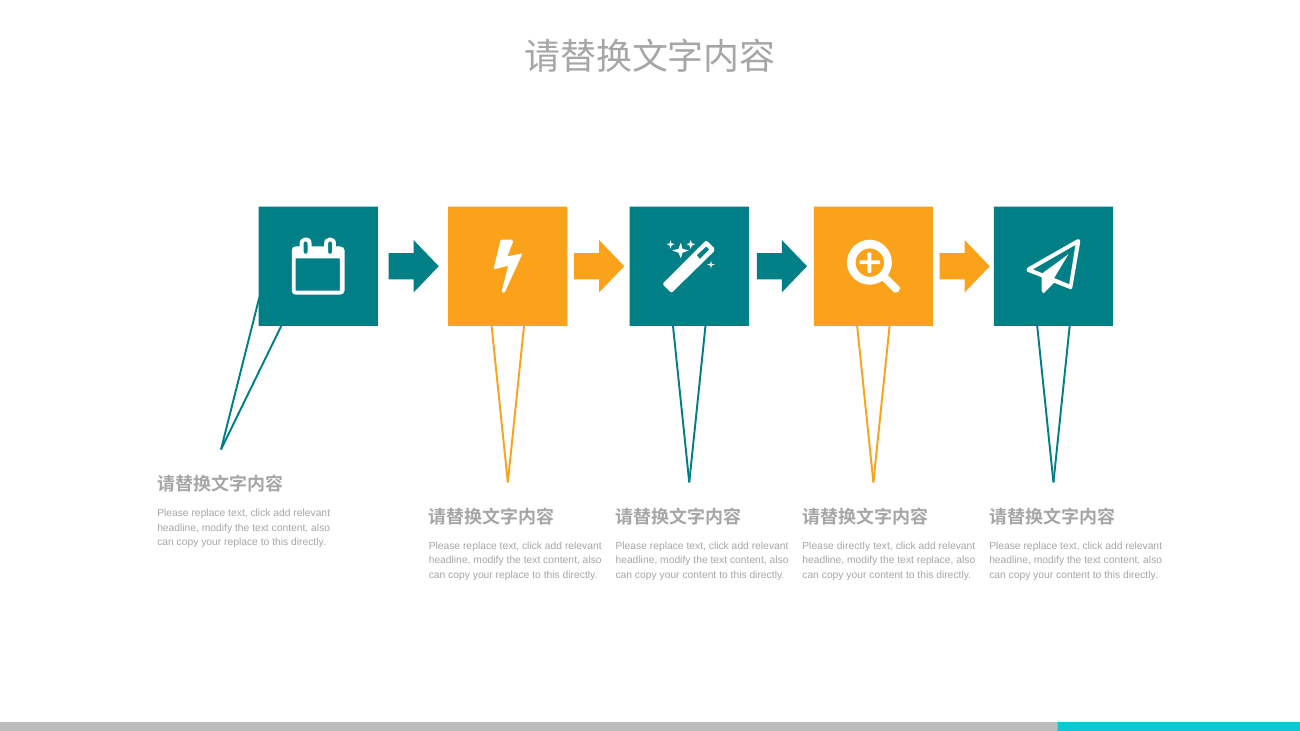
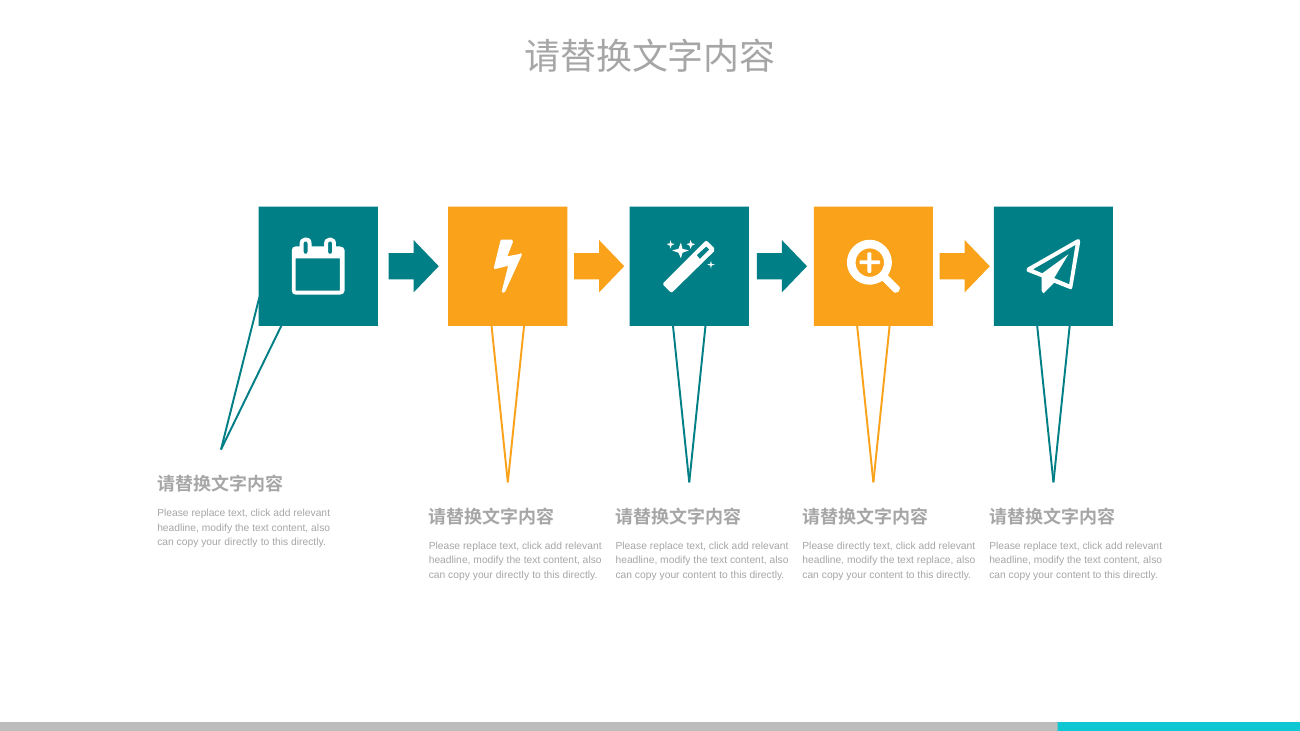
replace at (241, 543): replace -> directly
replace at (513, 575): replace -> directly
